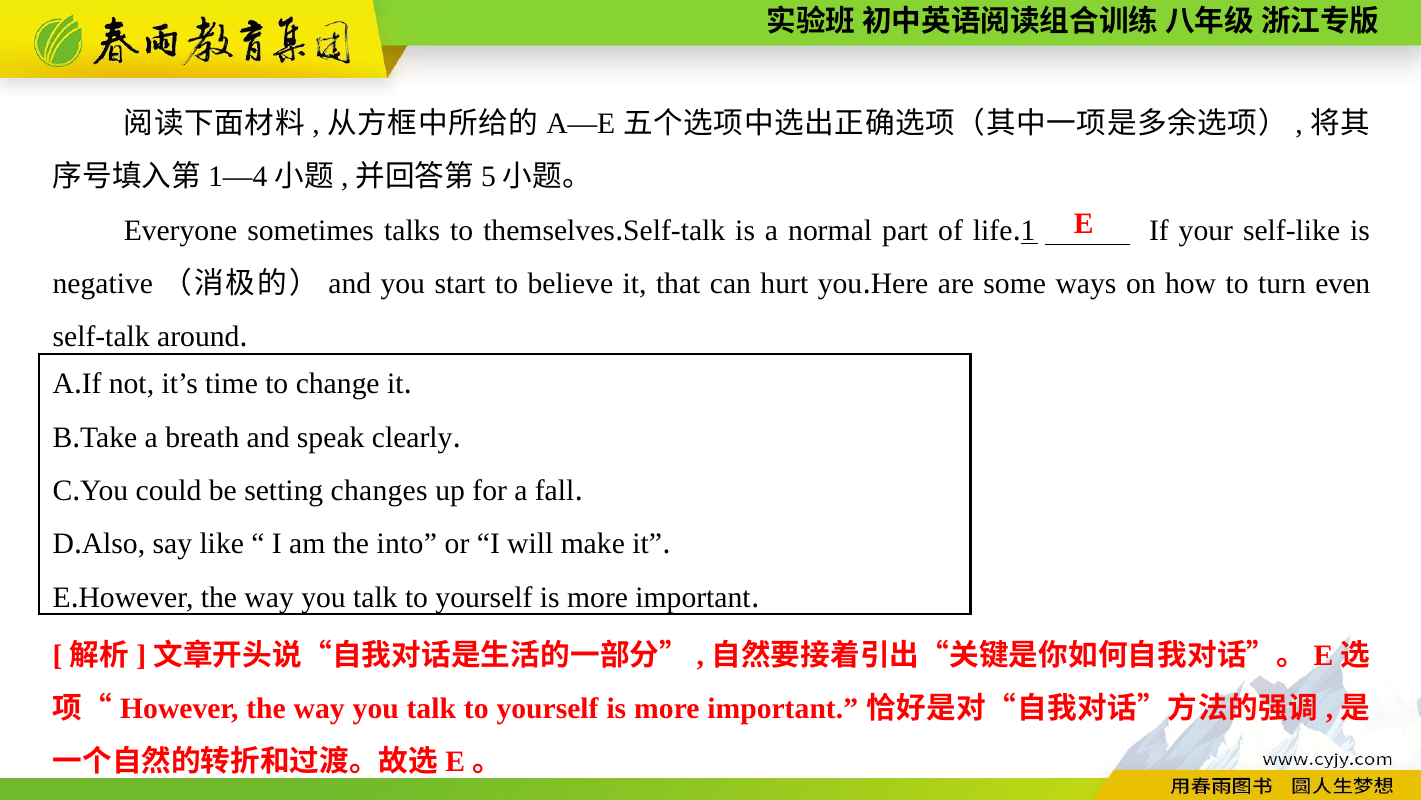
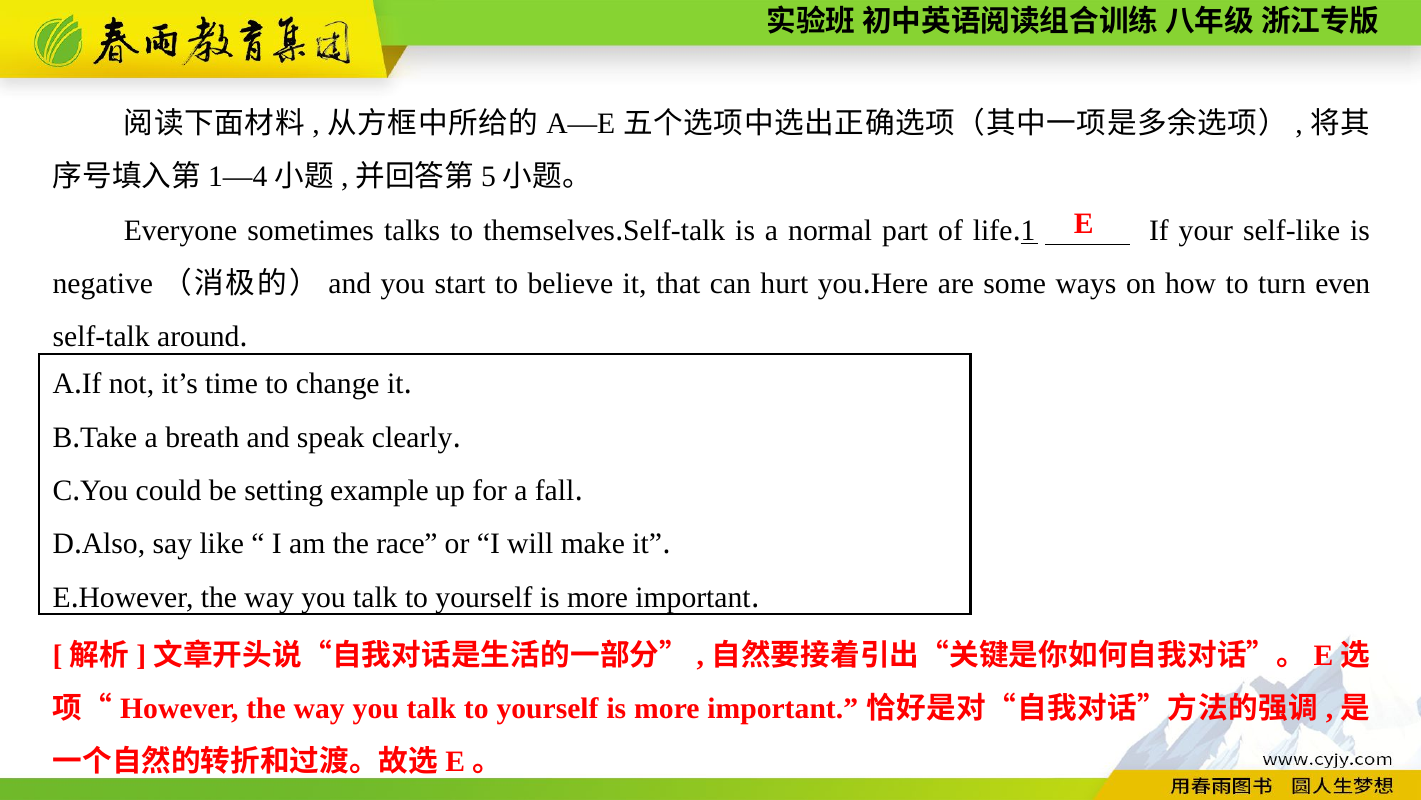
changes: changes -> example
into: into -> race
